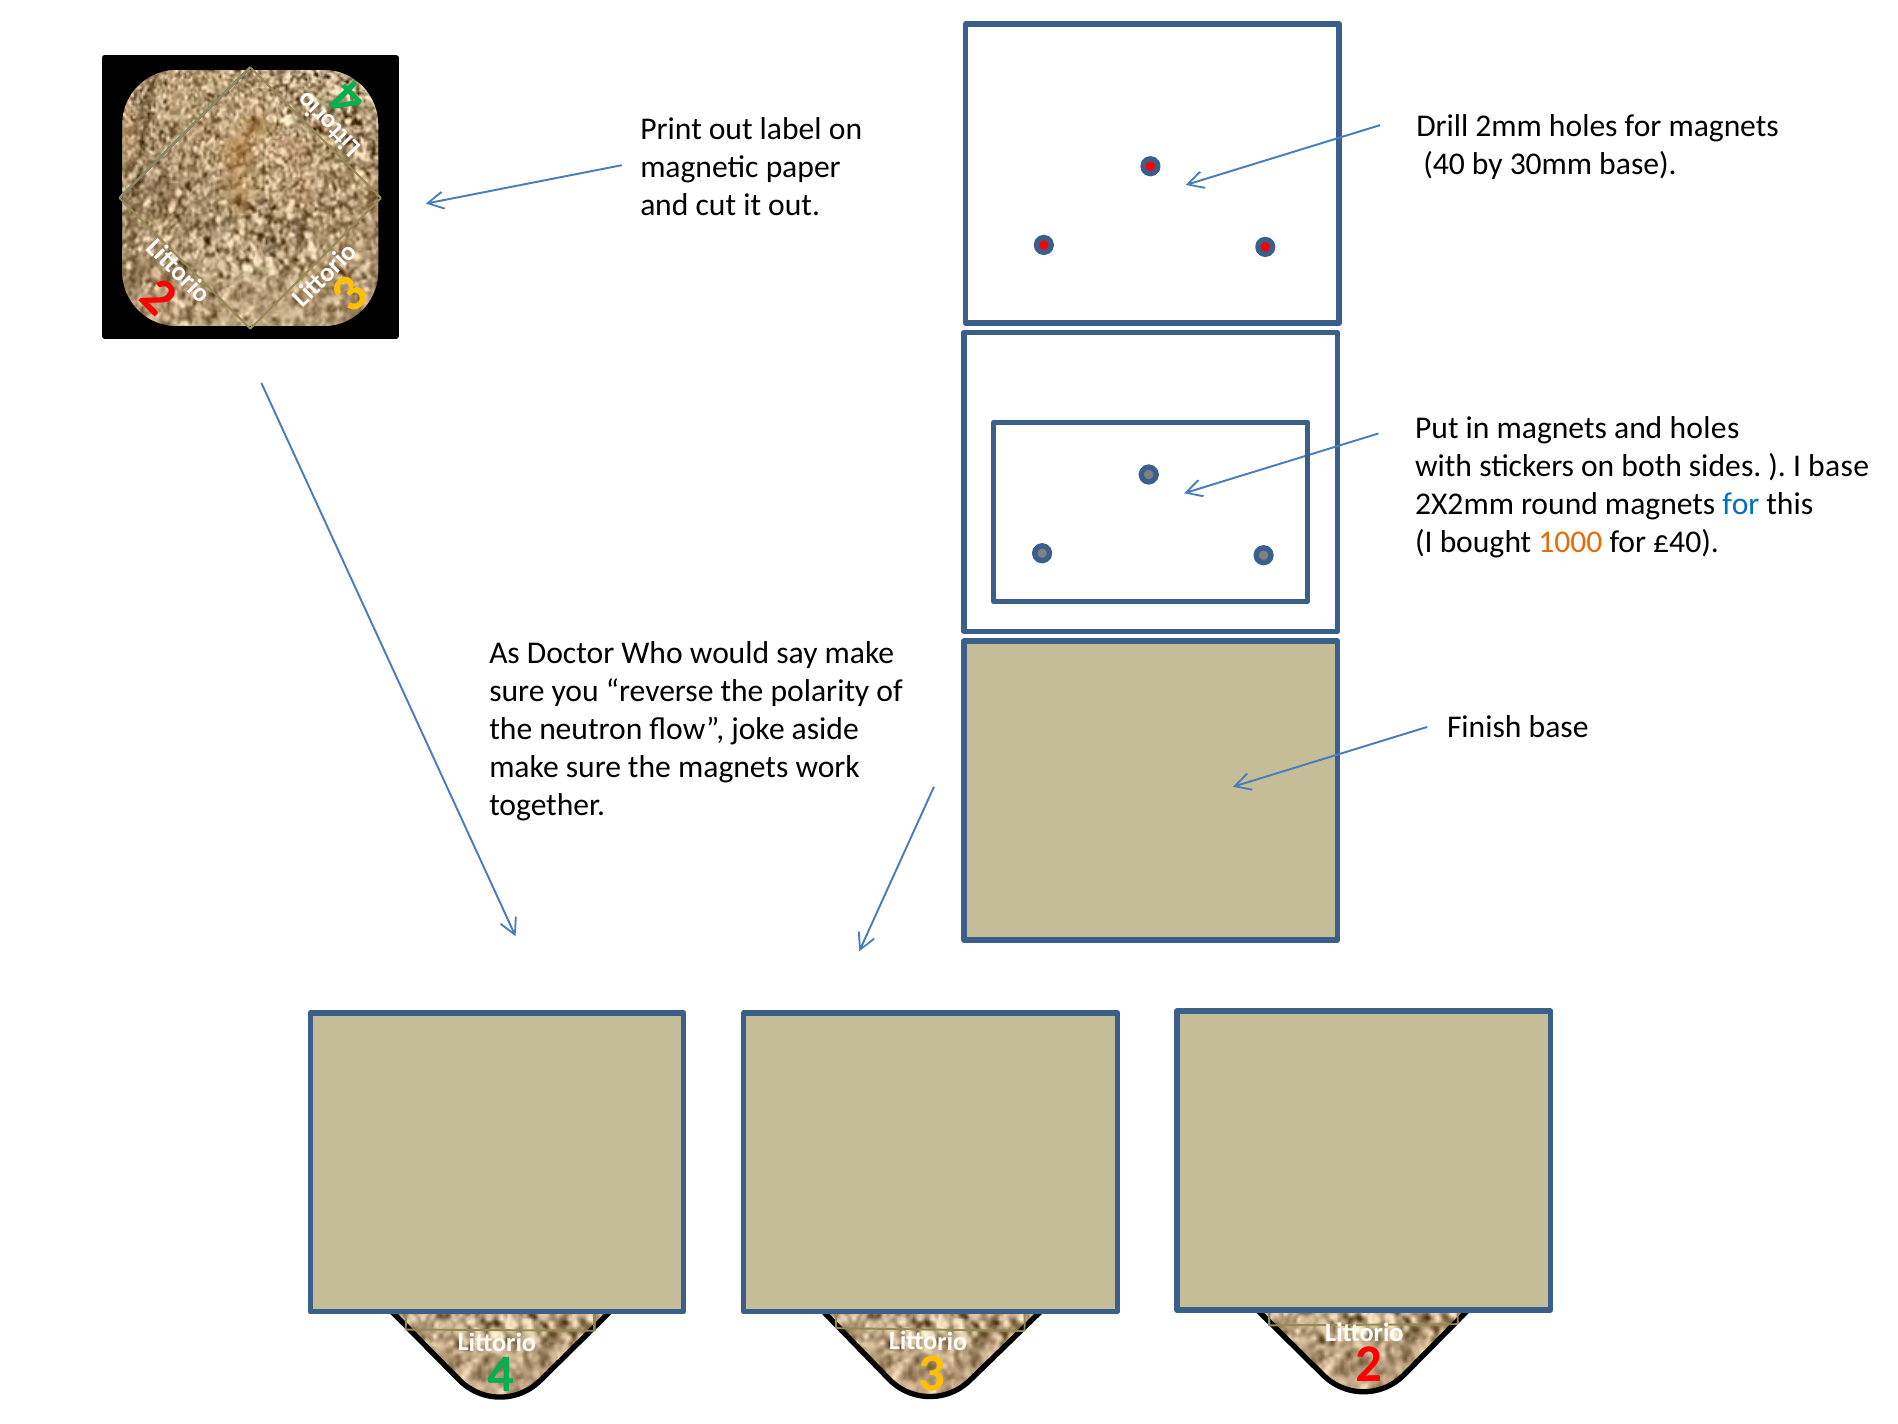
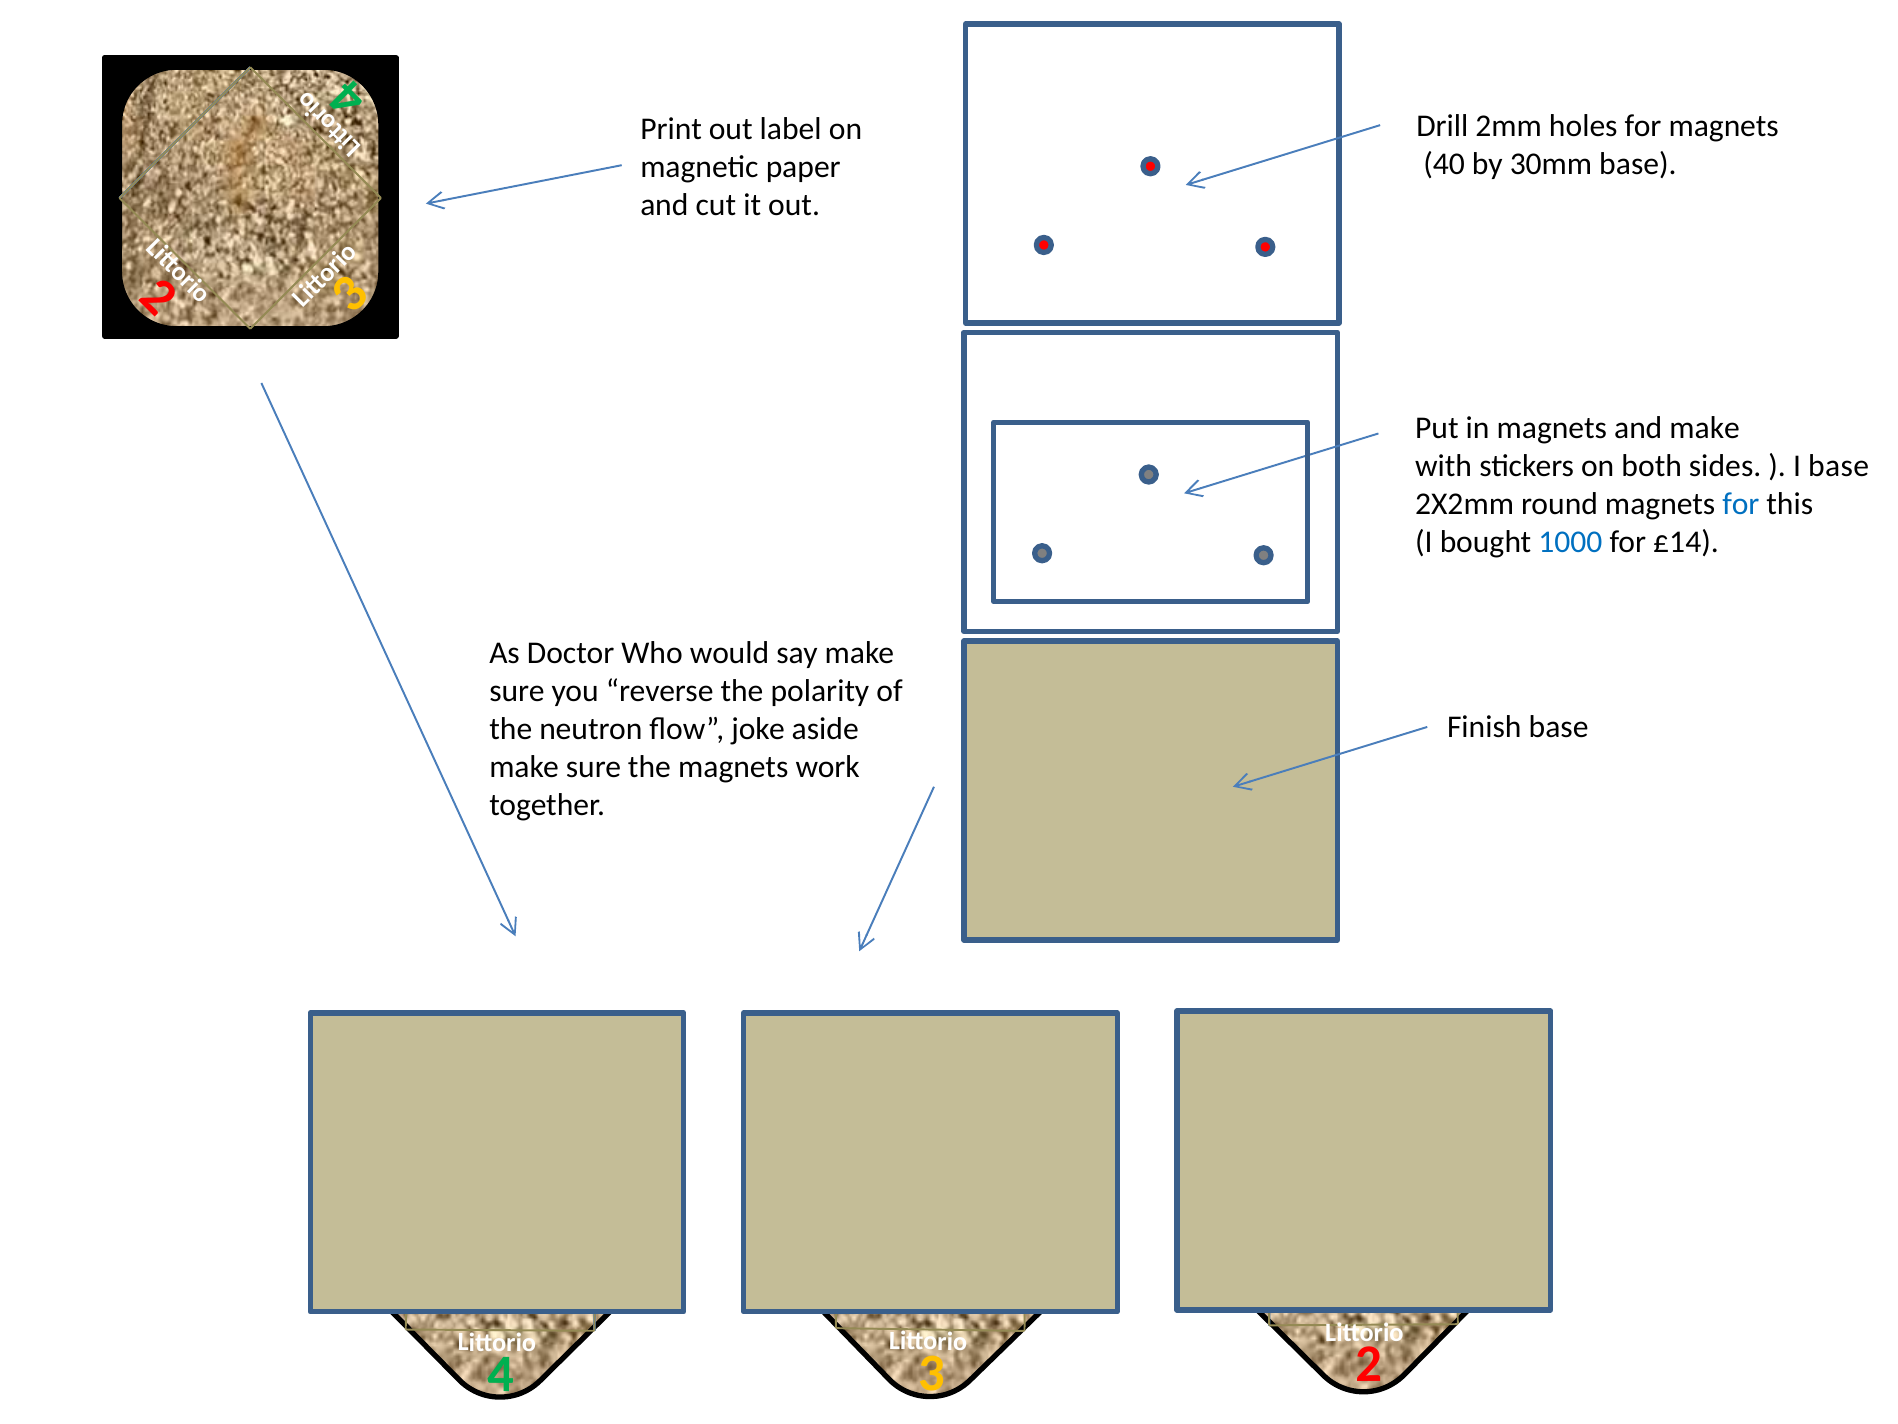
and holes: holes -> make
1000 colour: orange -> blue
£40: £40 -> £14
